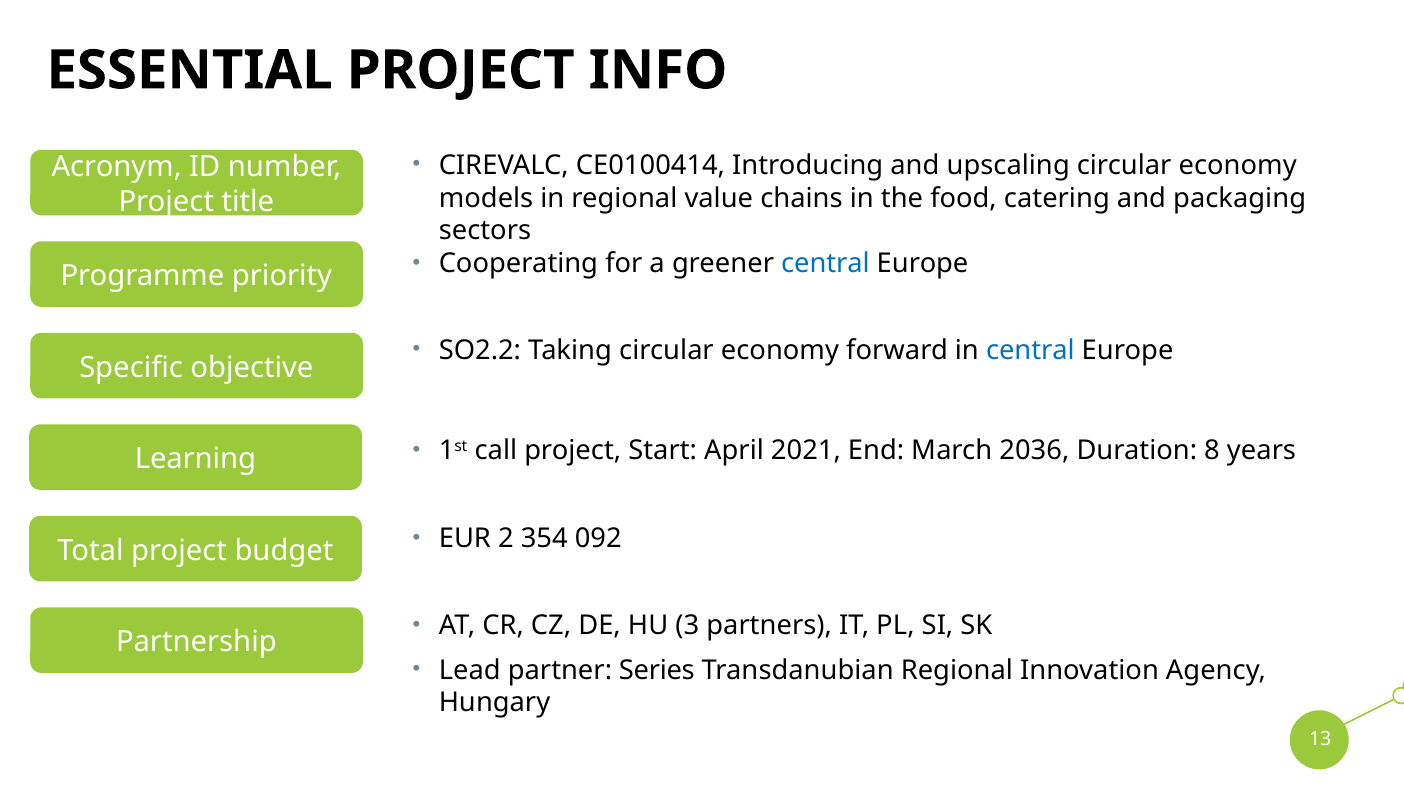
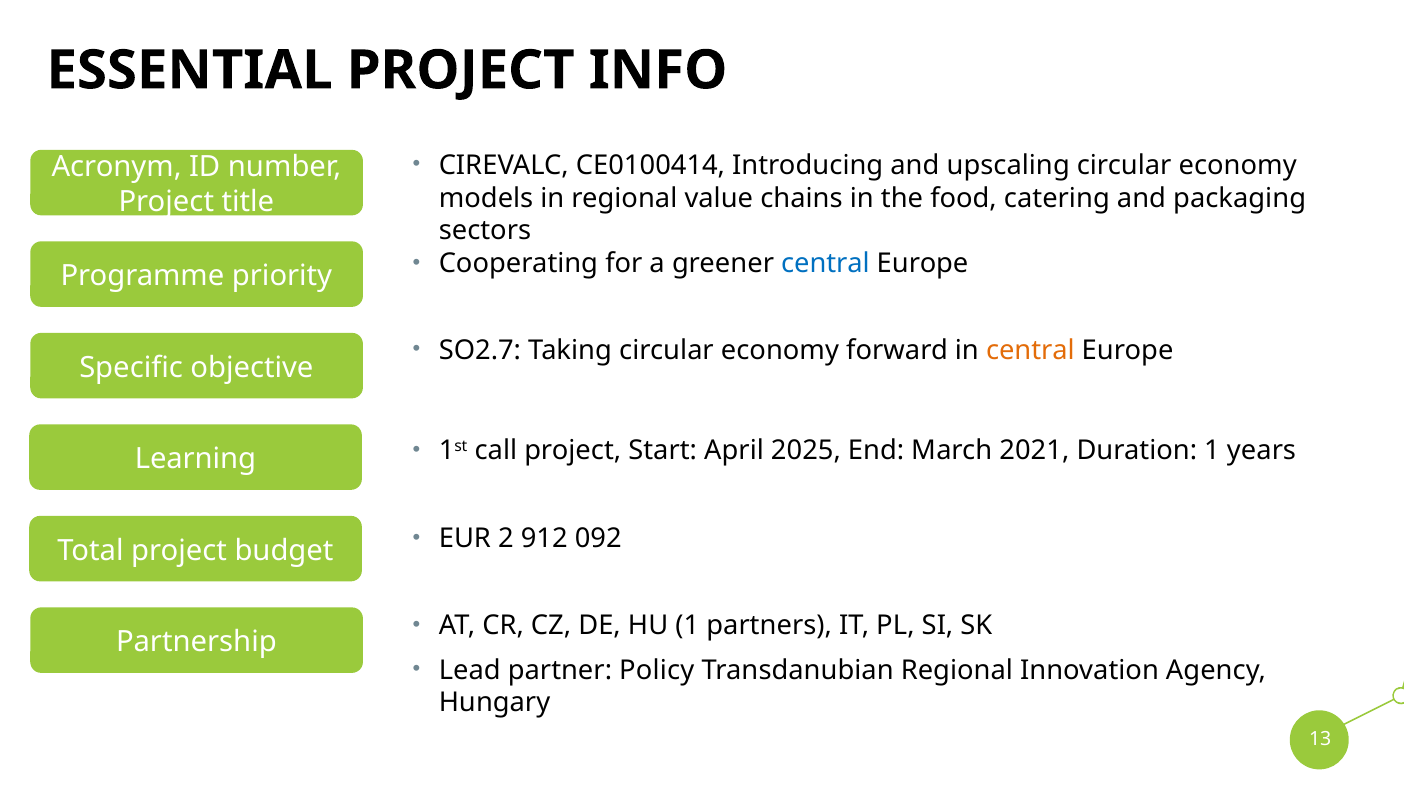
SO2.2: SO2.2 -> SO2.7
central at (1030, 350) colour: blue -> orange
2021: 2021 -> 2025
2036: 2036 -> 2021
Duration 8: 8 -> 1
354: 354 -> 912
HU 3: 3 -> 1
Series: Series -> Policy
